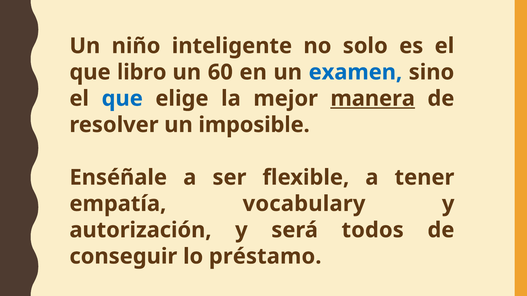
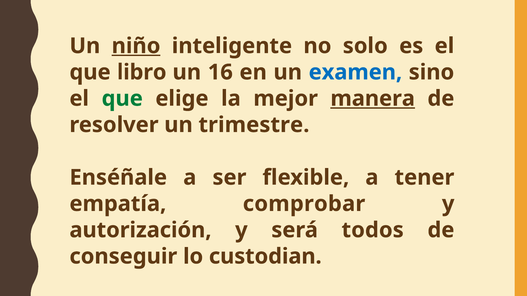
niño underline: none -> present
60: 60 -> 16
que at (122, 99) colour: blue -> green
imposible: imposible -> trimestre
vocabulary: vocabulary -> comprobar
préstamo: préstamo -> custodian
